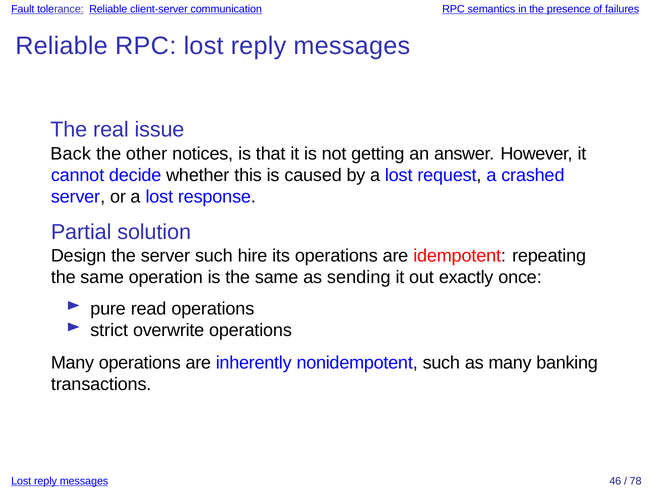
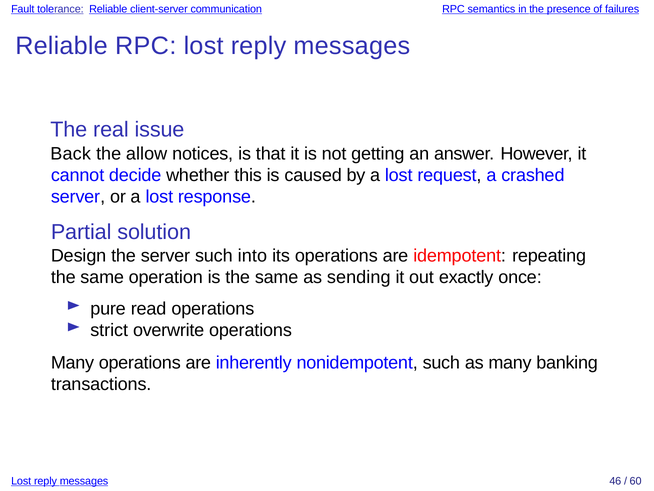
other: other -> allow
hire: hire -> into
78: 78 -> 60
